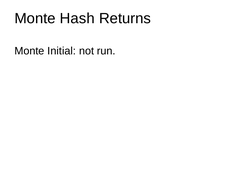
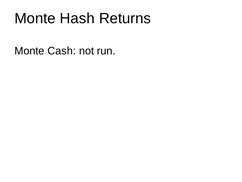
Initial: Initial -> Cash
